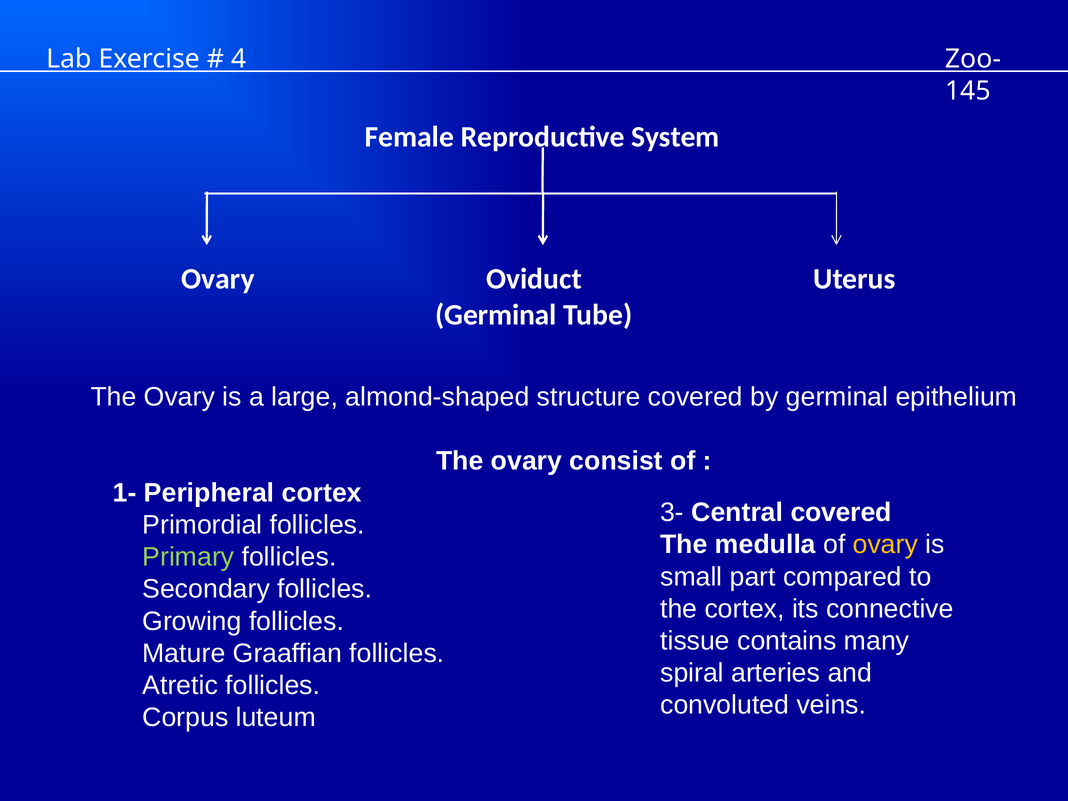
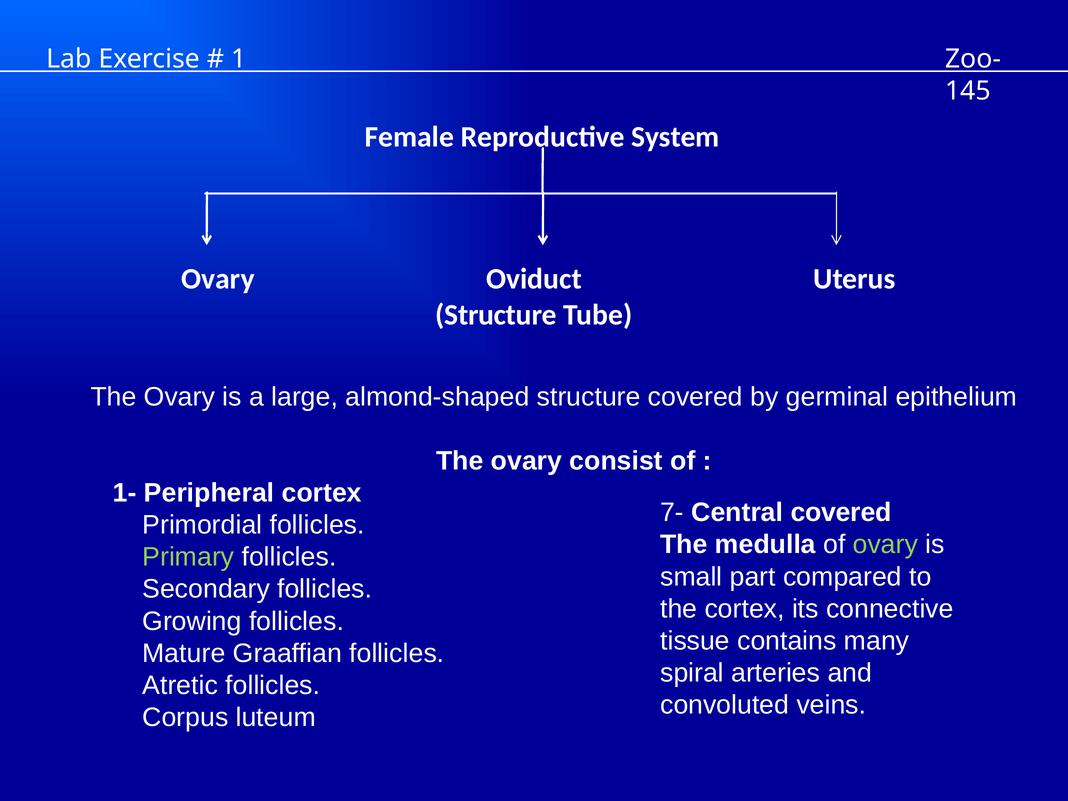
4: 4 -> 1
Germinal at (496, 315): Germinal -> Structure
3-: 3- -> 7-
ovary at (885, 545) colour: yellow -> light green
